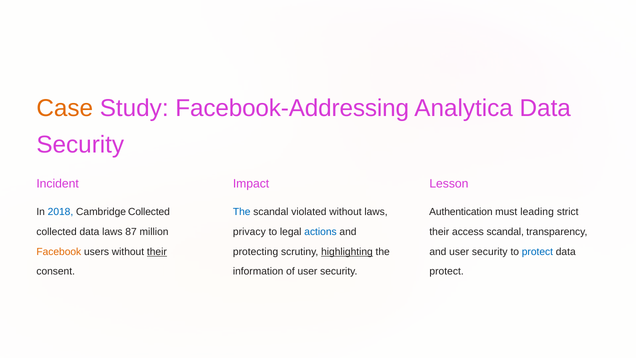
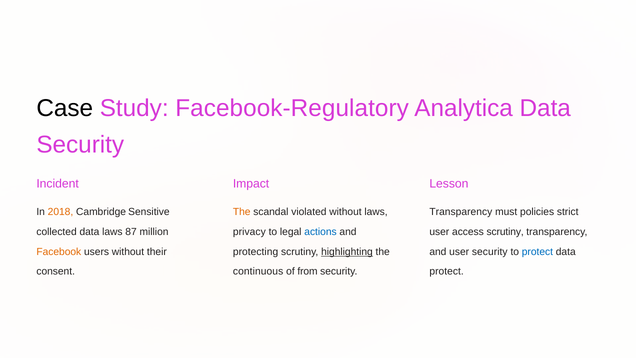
Case colour: orange -> black
Facebook-Addressing: Facebook-Addressing -> Facebook-Regulatory
2018 colour: blue -> orange
Cambridge Collected: Collected -> Sensitive
The at (242, 212) colour: blue -> orange
Authentication at (461, 212): Authentication -> Transparency
leading: leading -> policies
their at (439, 232): their -> user
access scandal: scandal -> scrutiny
their at (157, 252) underline: present -> none
information: information -> continuous
of user: user -> from
